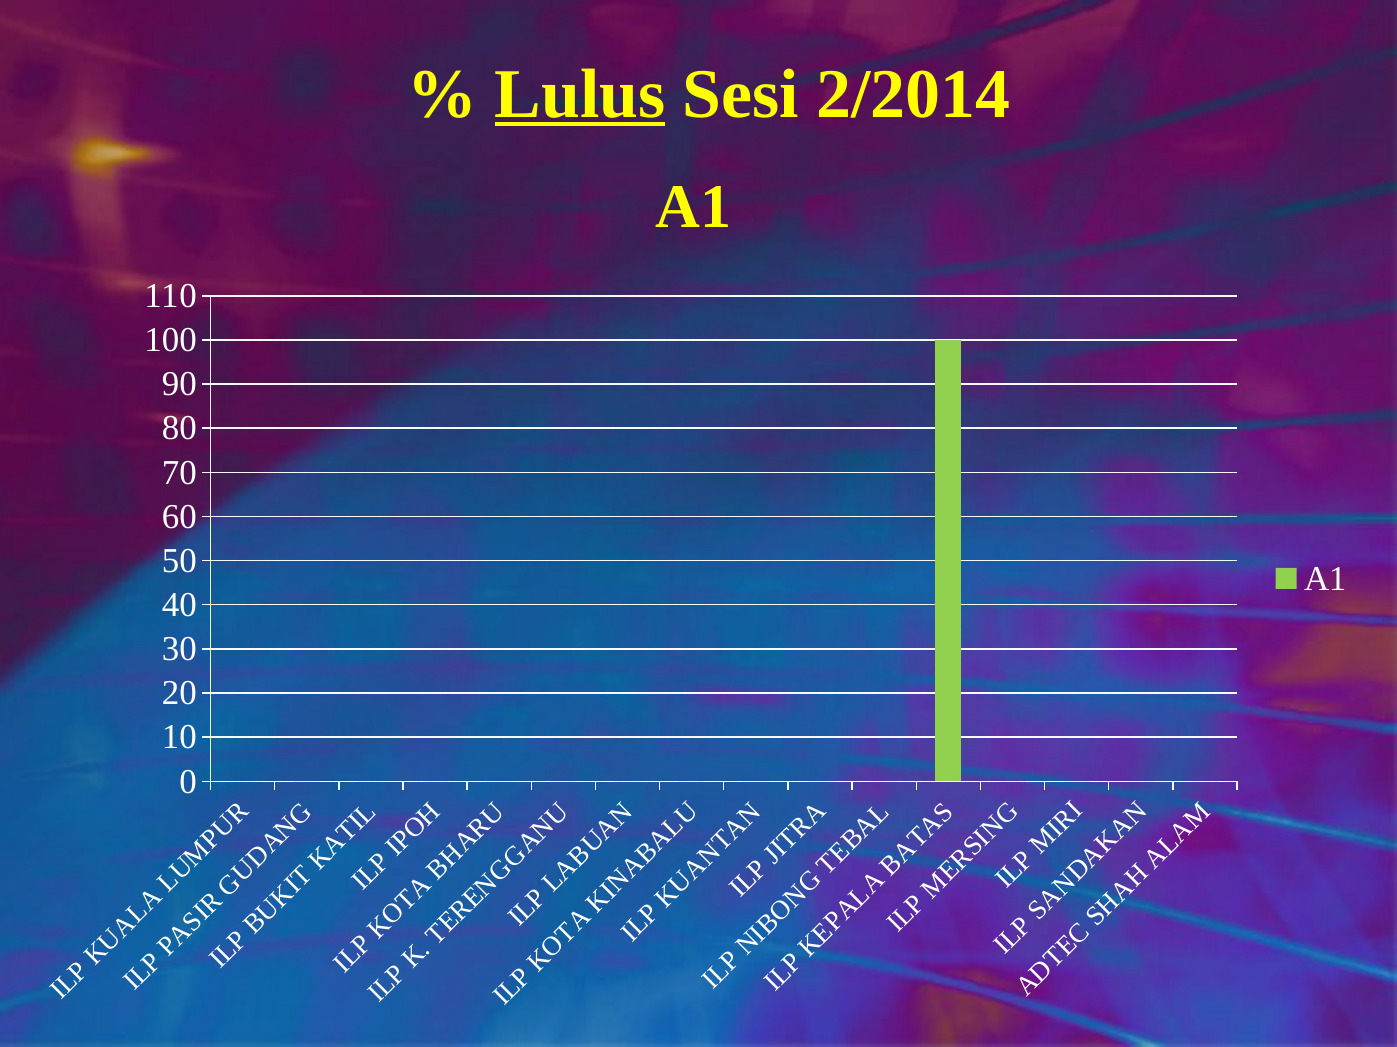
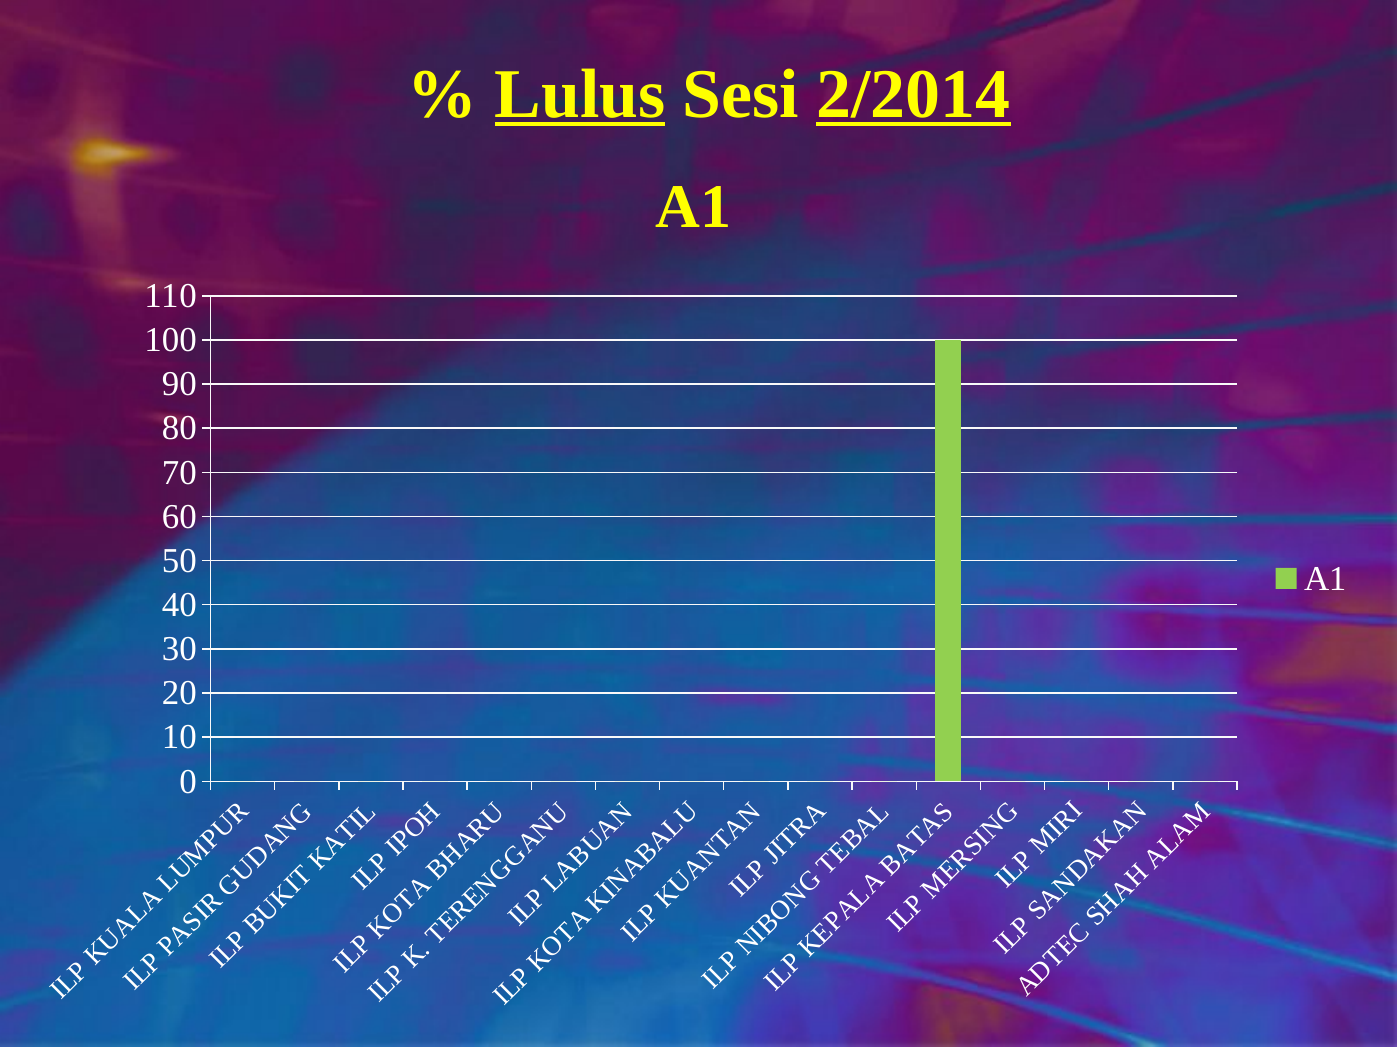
2/2014 underline: none -> present
